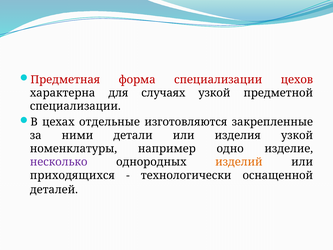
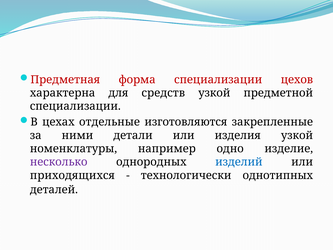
случаях: случаях -> средств
изделий colour: orange -> blue
оснащенной: оснащенной -> однотипных
